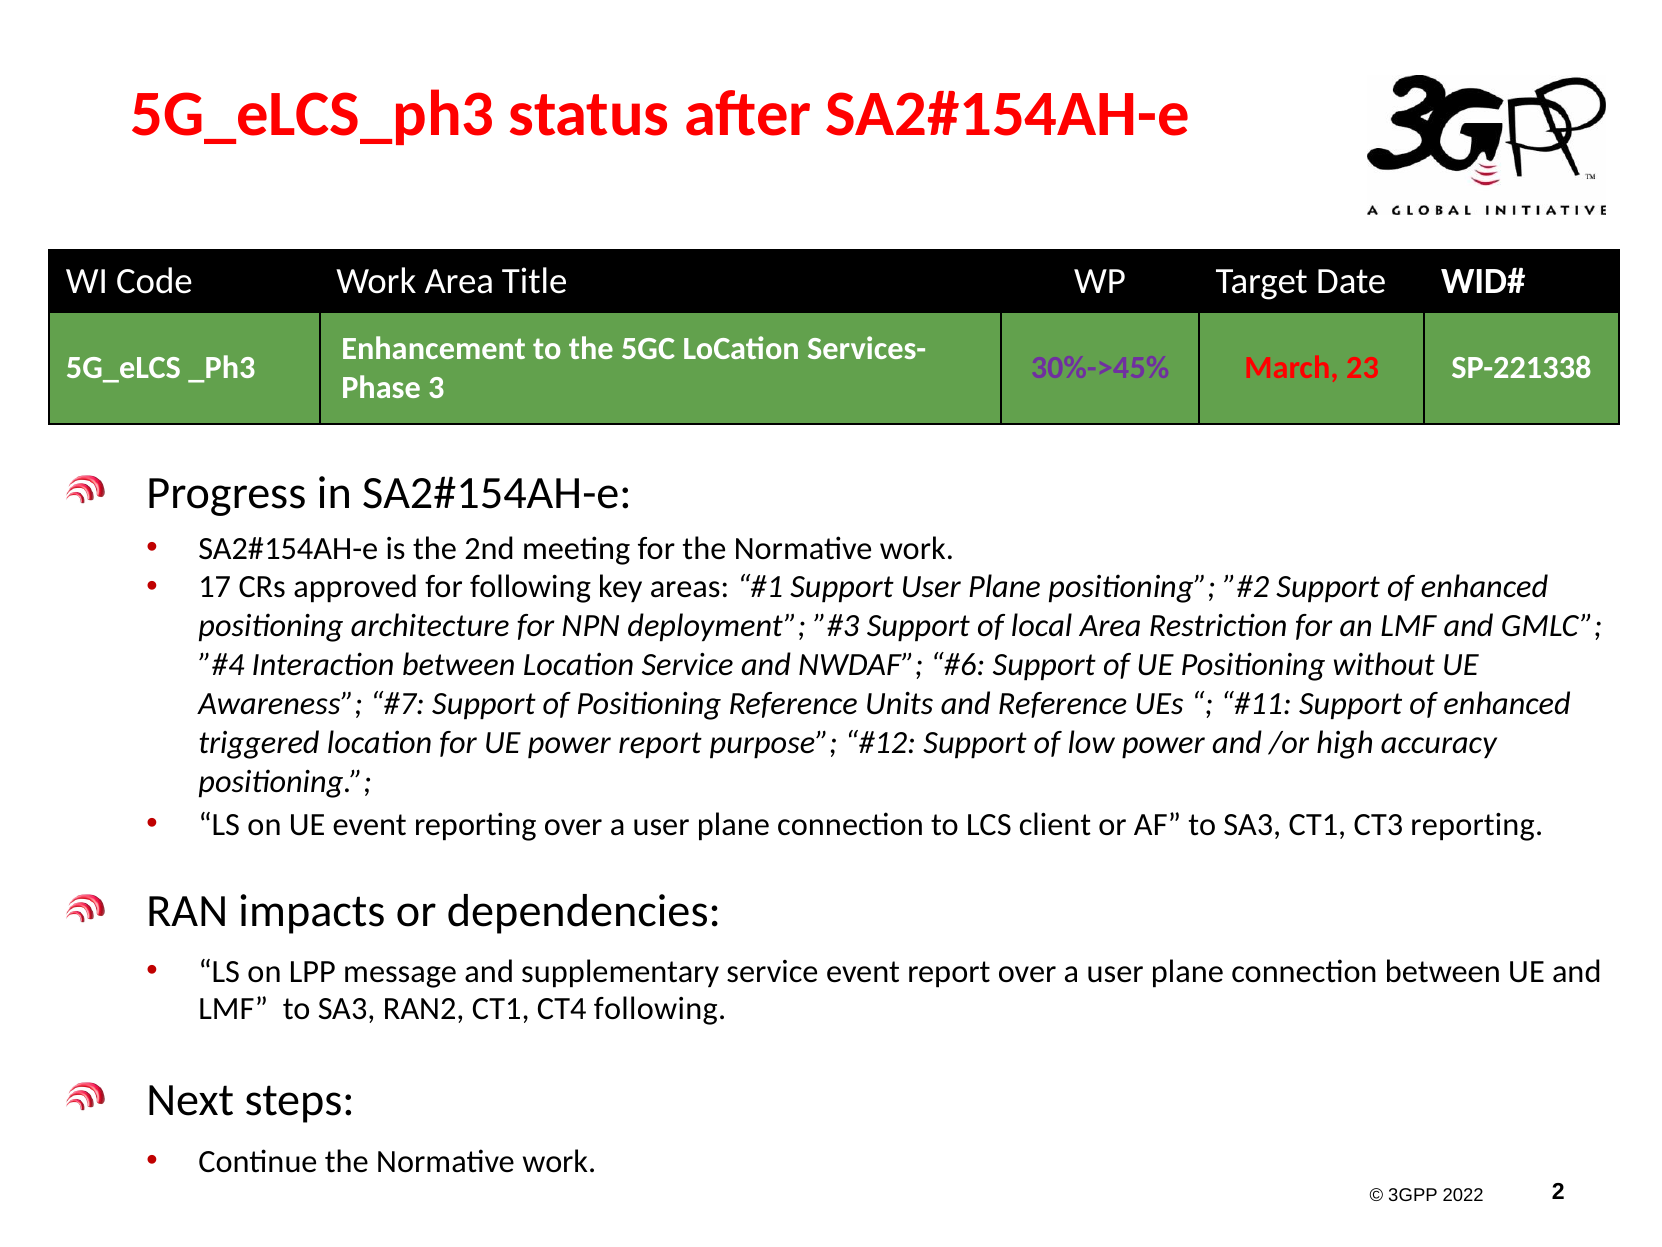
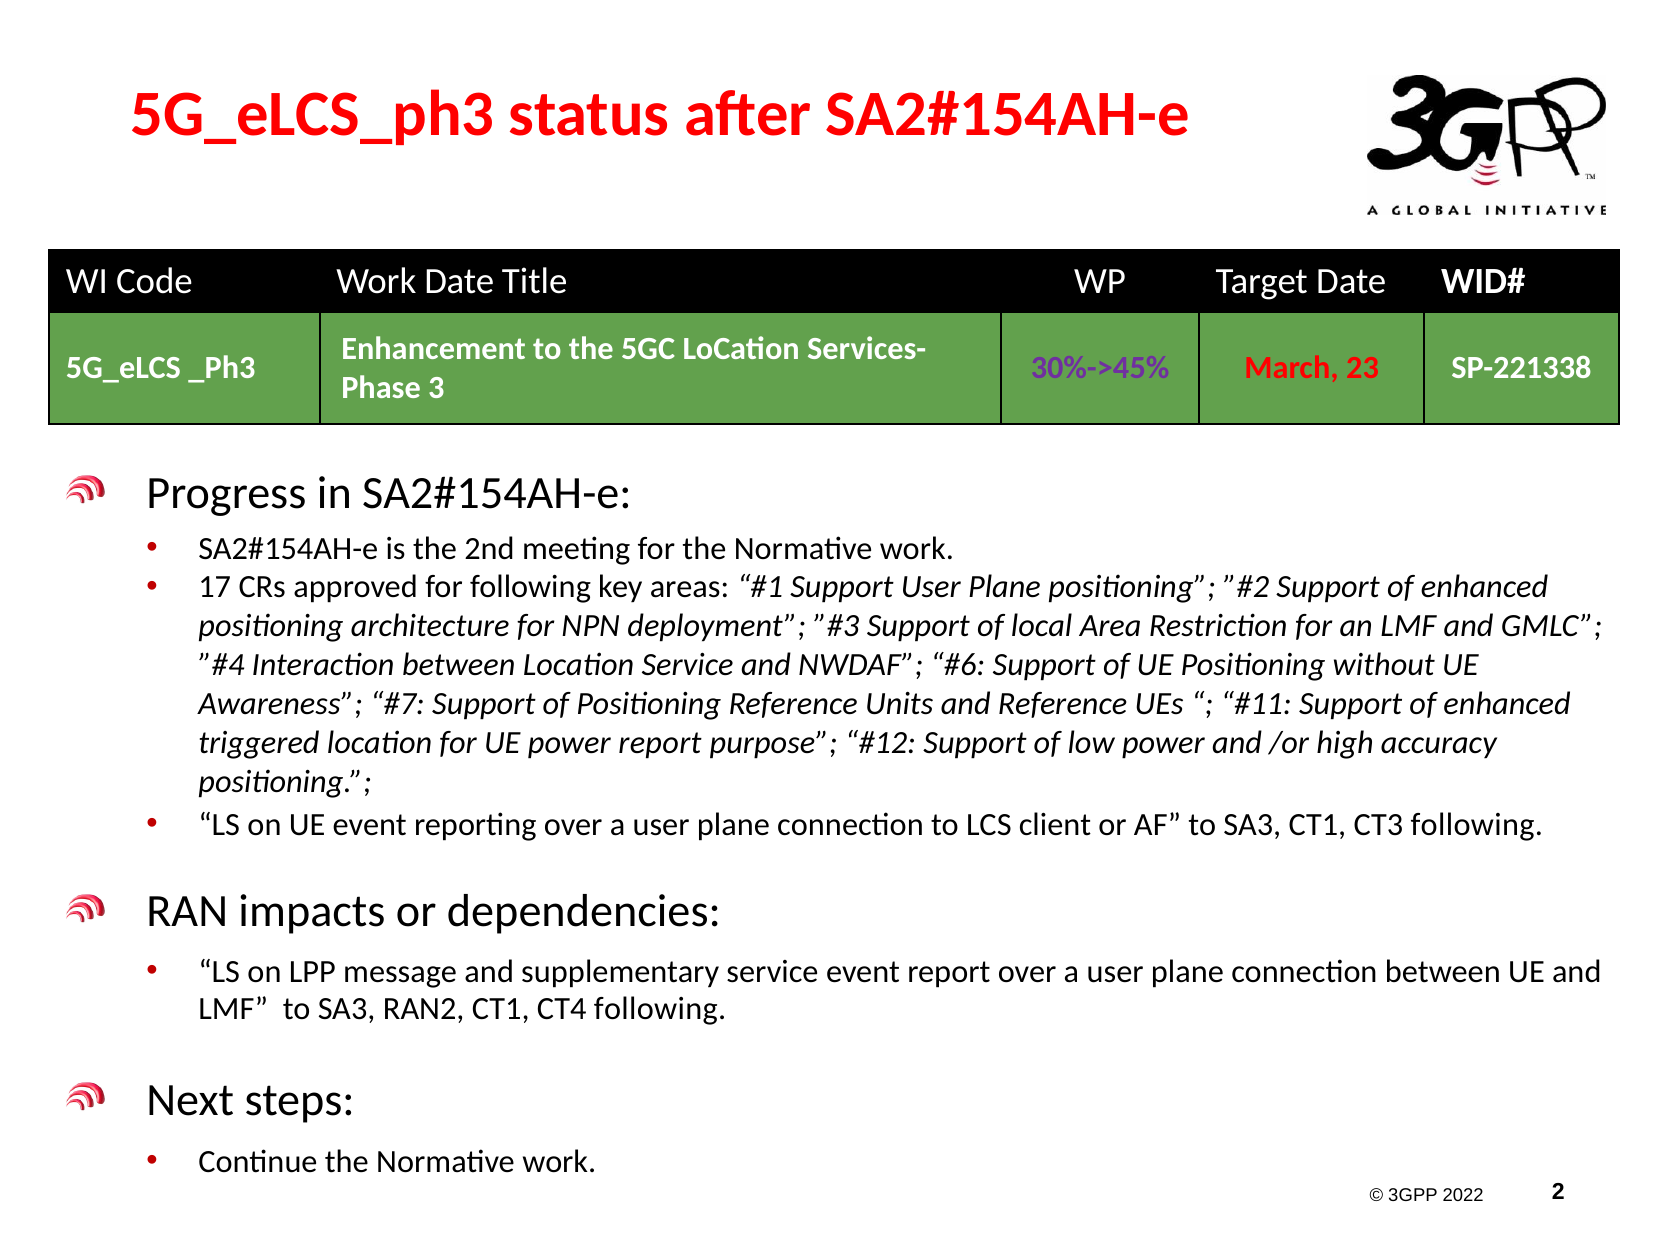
Work Area: Area -> Date
CT3 reporting: reporting -> following
